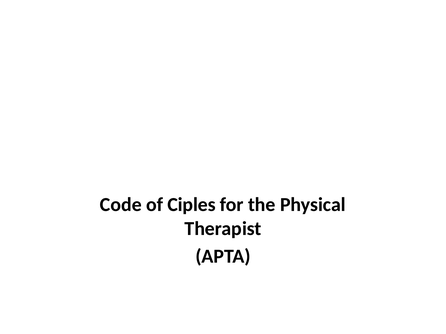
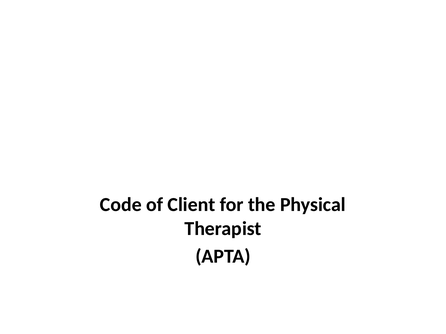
Ciples: Ciples -> Client
